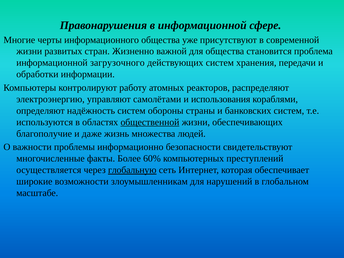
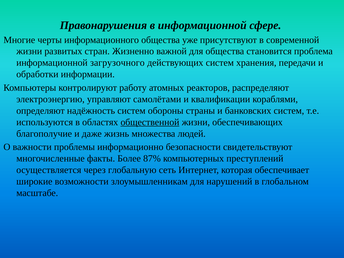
использования: использования -> квалификации
60%: 60% -> 87%
глобальную underline: present -> none
